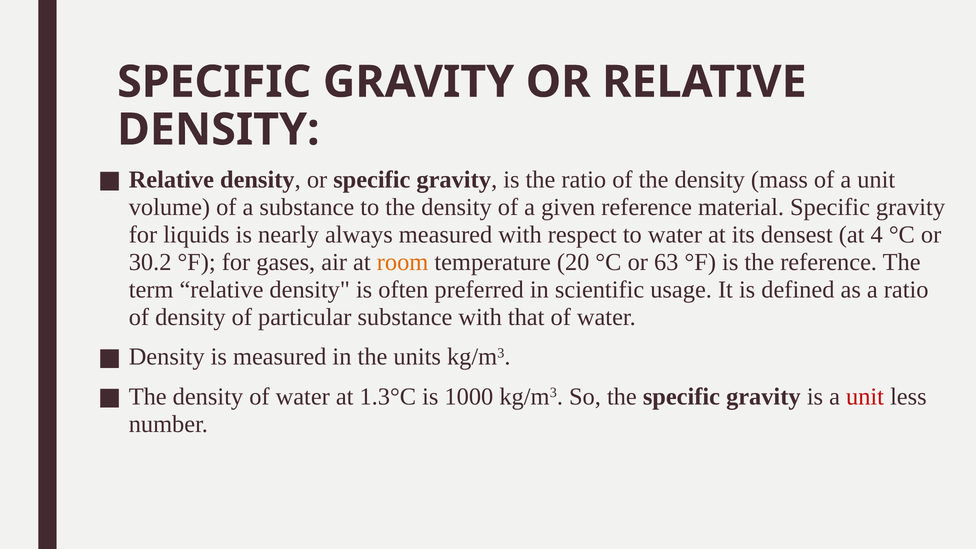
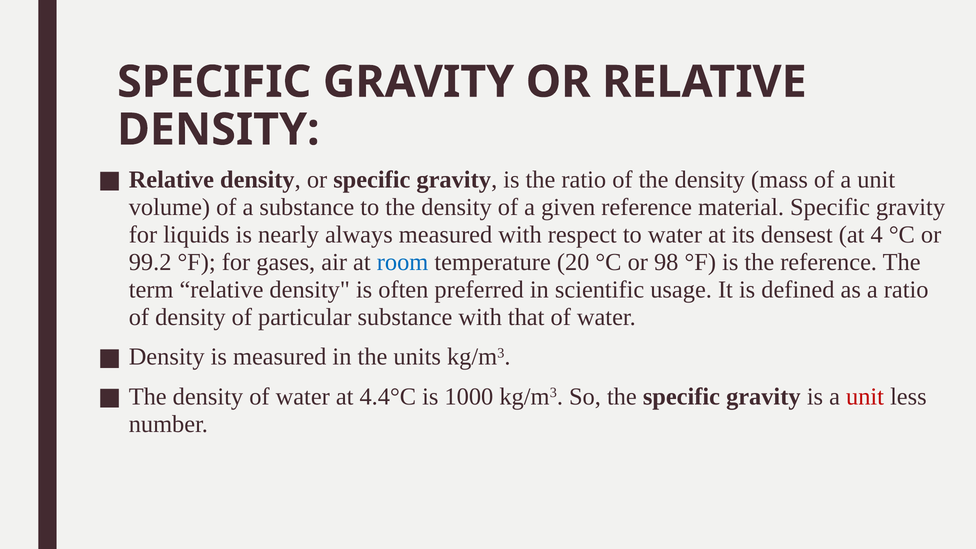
30.2: 30.2 -> 99.2
room colour: orange -> blue
63: 63 -> 98
1.3°C: 1.3°C -> 4.4°C
